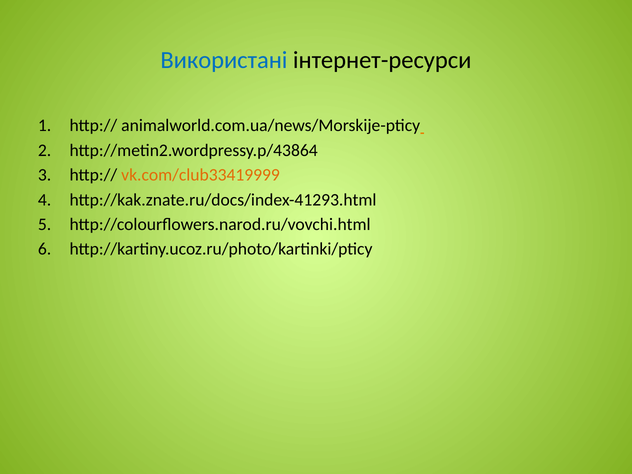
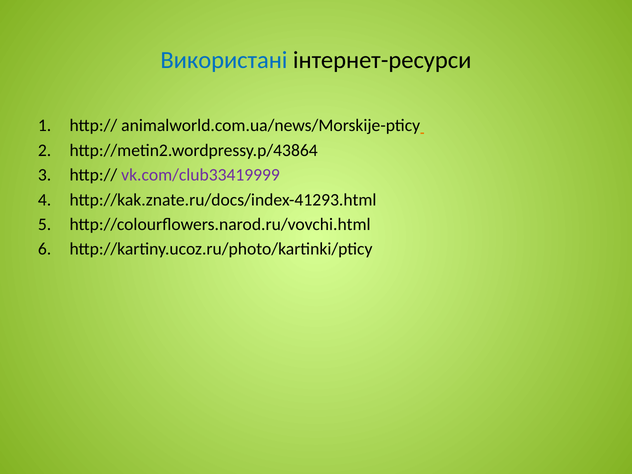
vk.com/club33419999 colour: orange -> purple
